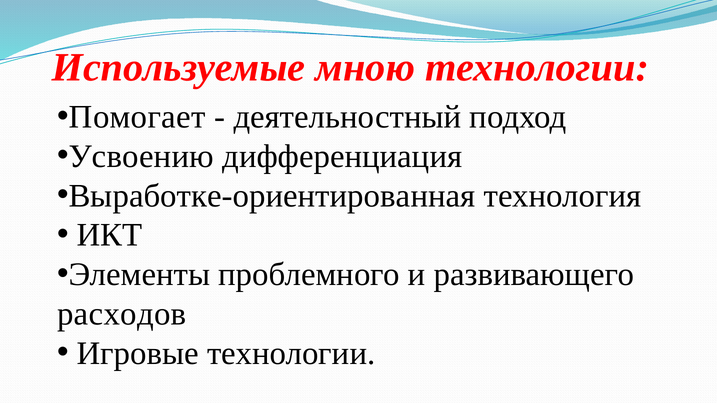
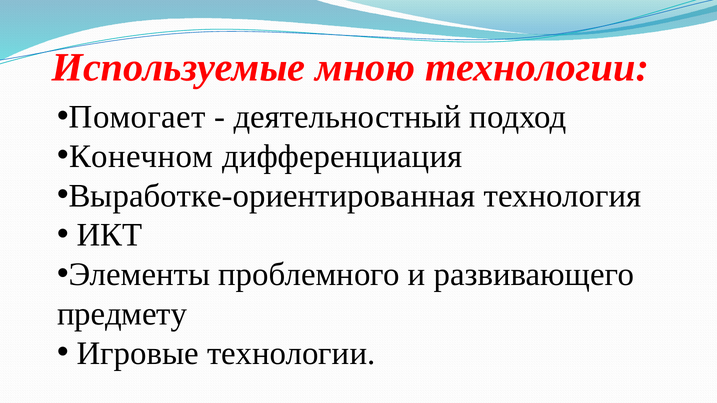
Усвоению: Усвоению -> Конечном
расходов: расходов -> предмету
